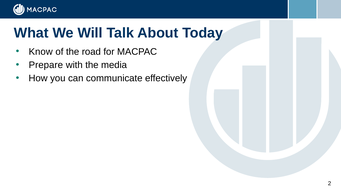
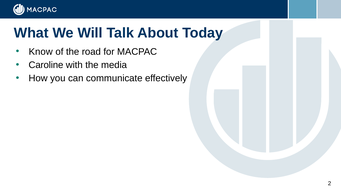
Prepare: Prepare -> Caroline
